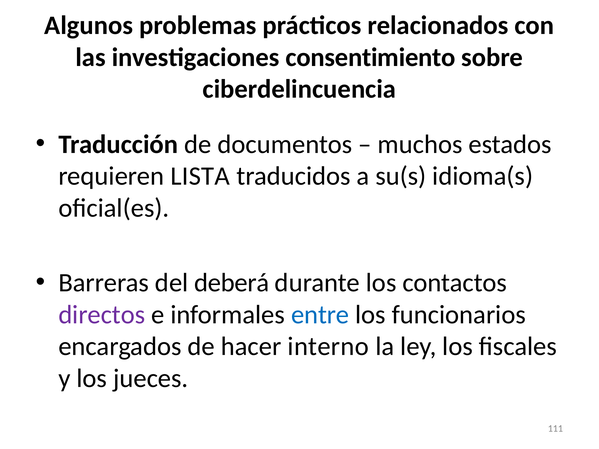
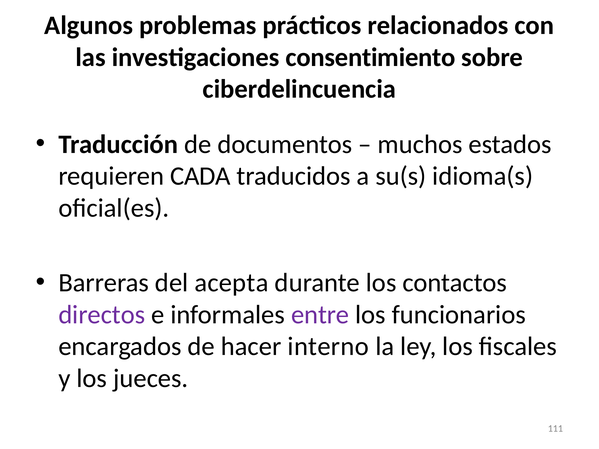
LISTA: LISTA -> CADA
deberá: deberá -> acepta
entre colour: blue -> purple
